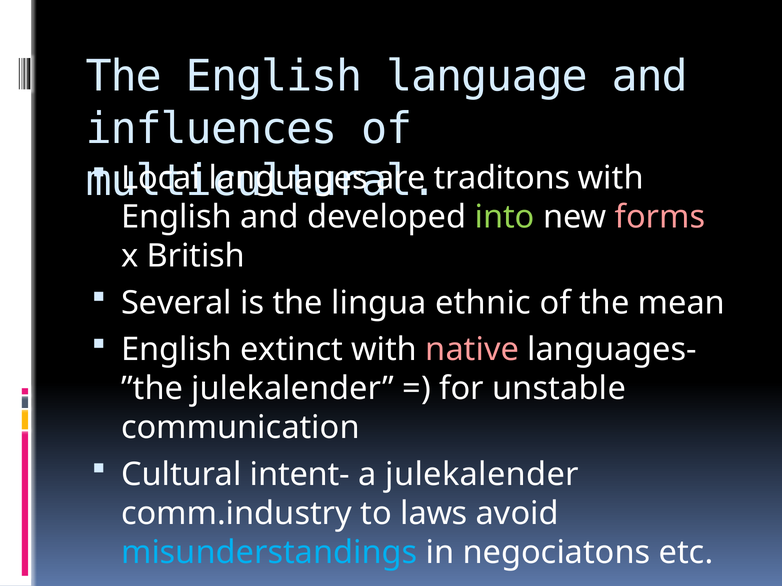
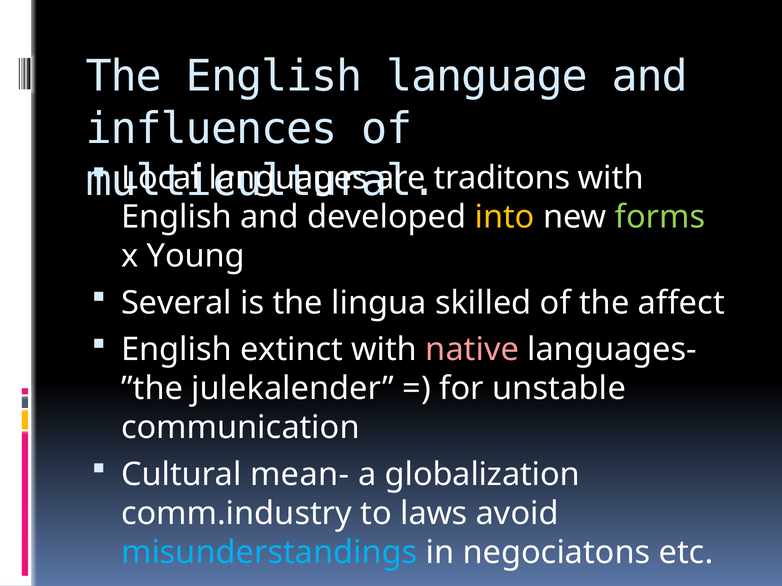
into colour: light green -> yellow
forms colour: pink -> light green
British: British -> Young
ethnic: ethnic -> skilled
mean: mean -> affect
intent-: intent- -> mean-
a julekalender: julekalender -> globalization
